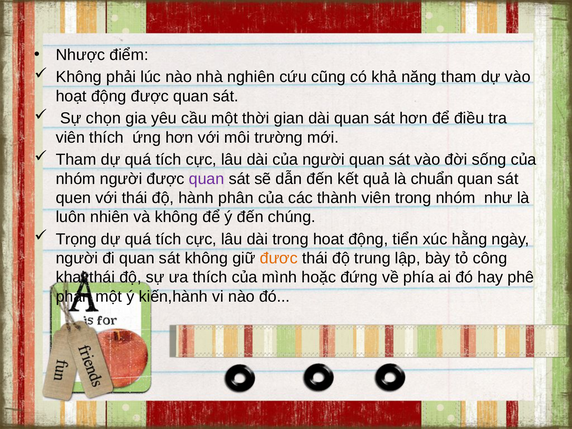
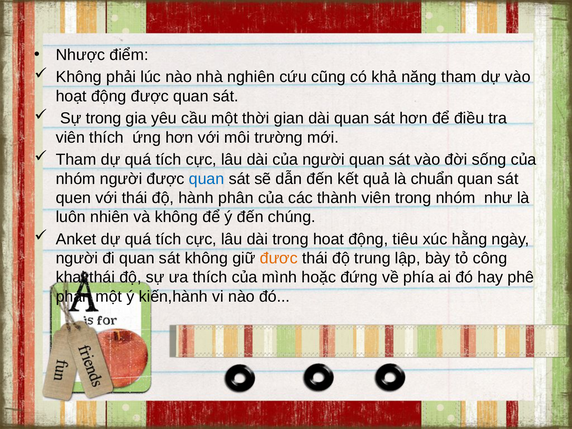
Sự chọn: chọn -> trong
quan at (207, 179) colour: purple -> blue
Trọng: Trọng -> Anket
tiển: tiển -> tiêu
